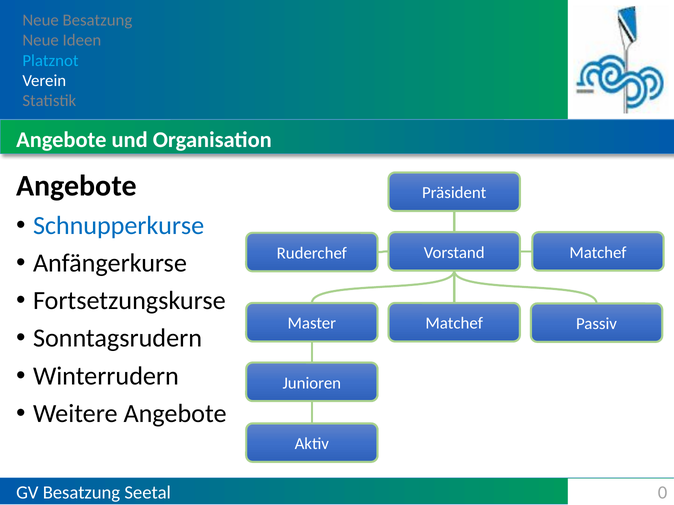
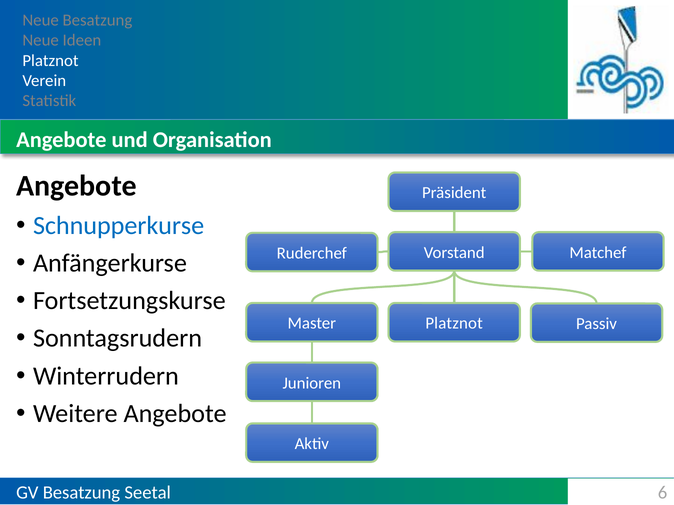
Platznot at (50, 61) colour: light blue -> white
Matchef at (454, 324): Matchef -> Platznot
0: 0 -> 6
